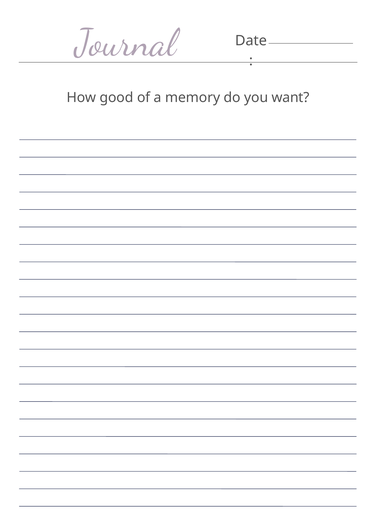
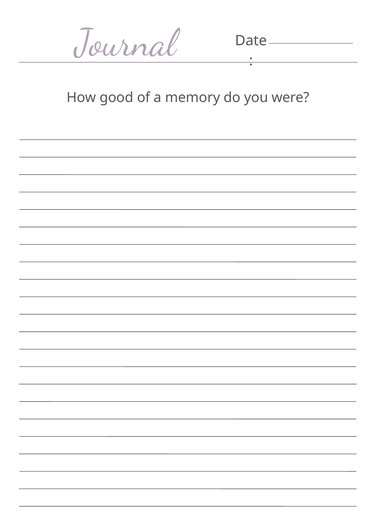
want: want -> were
